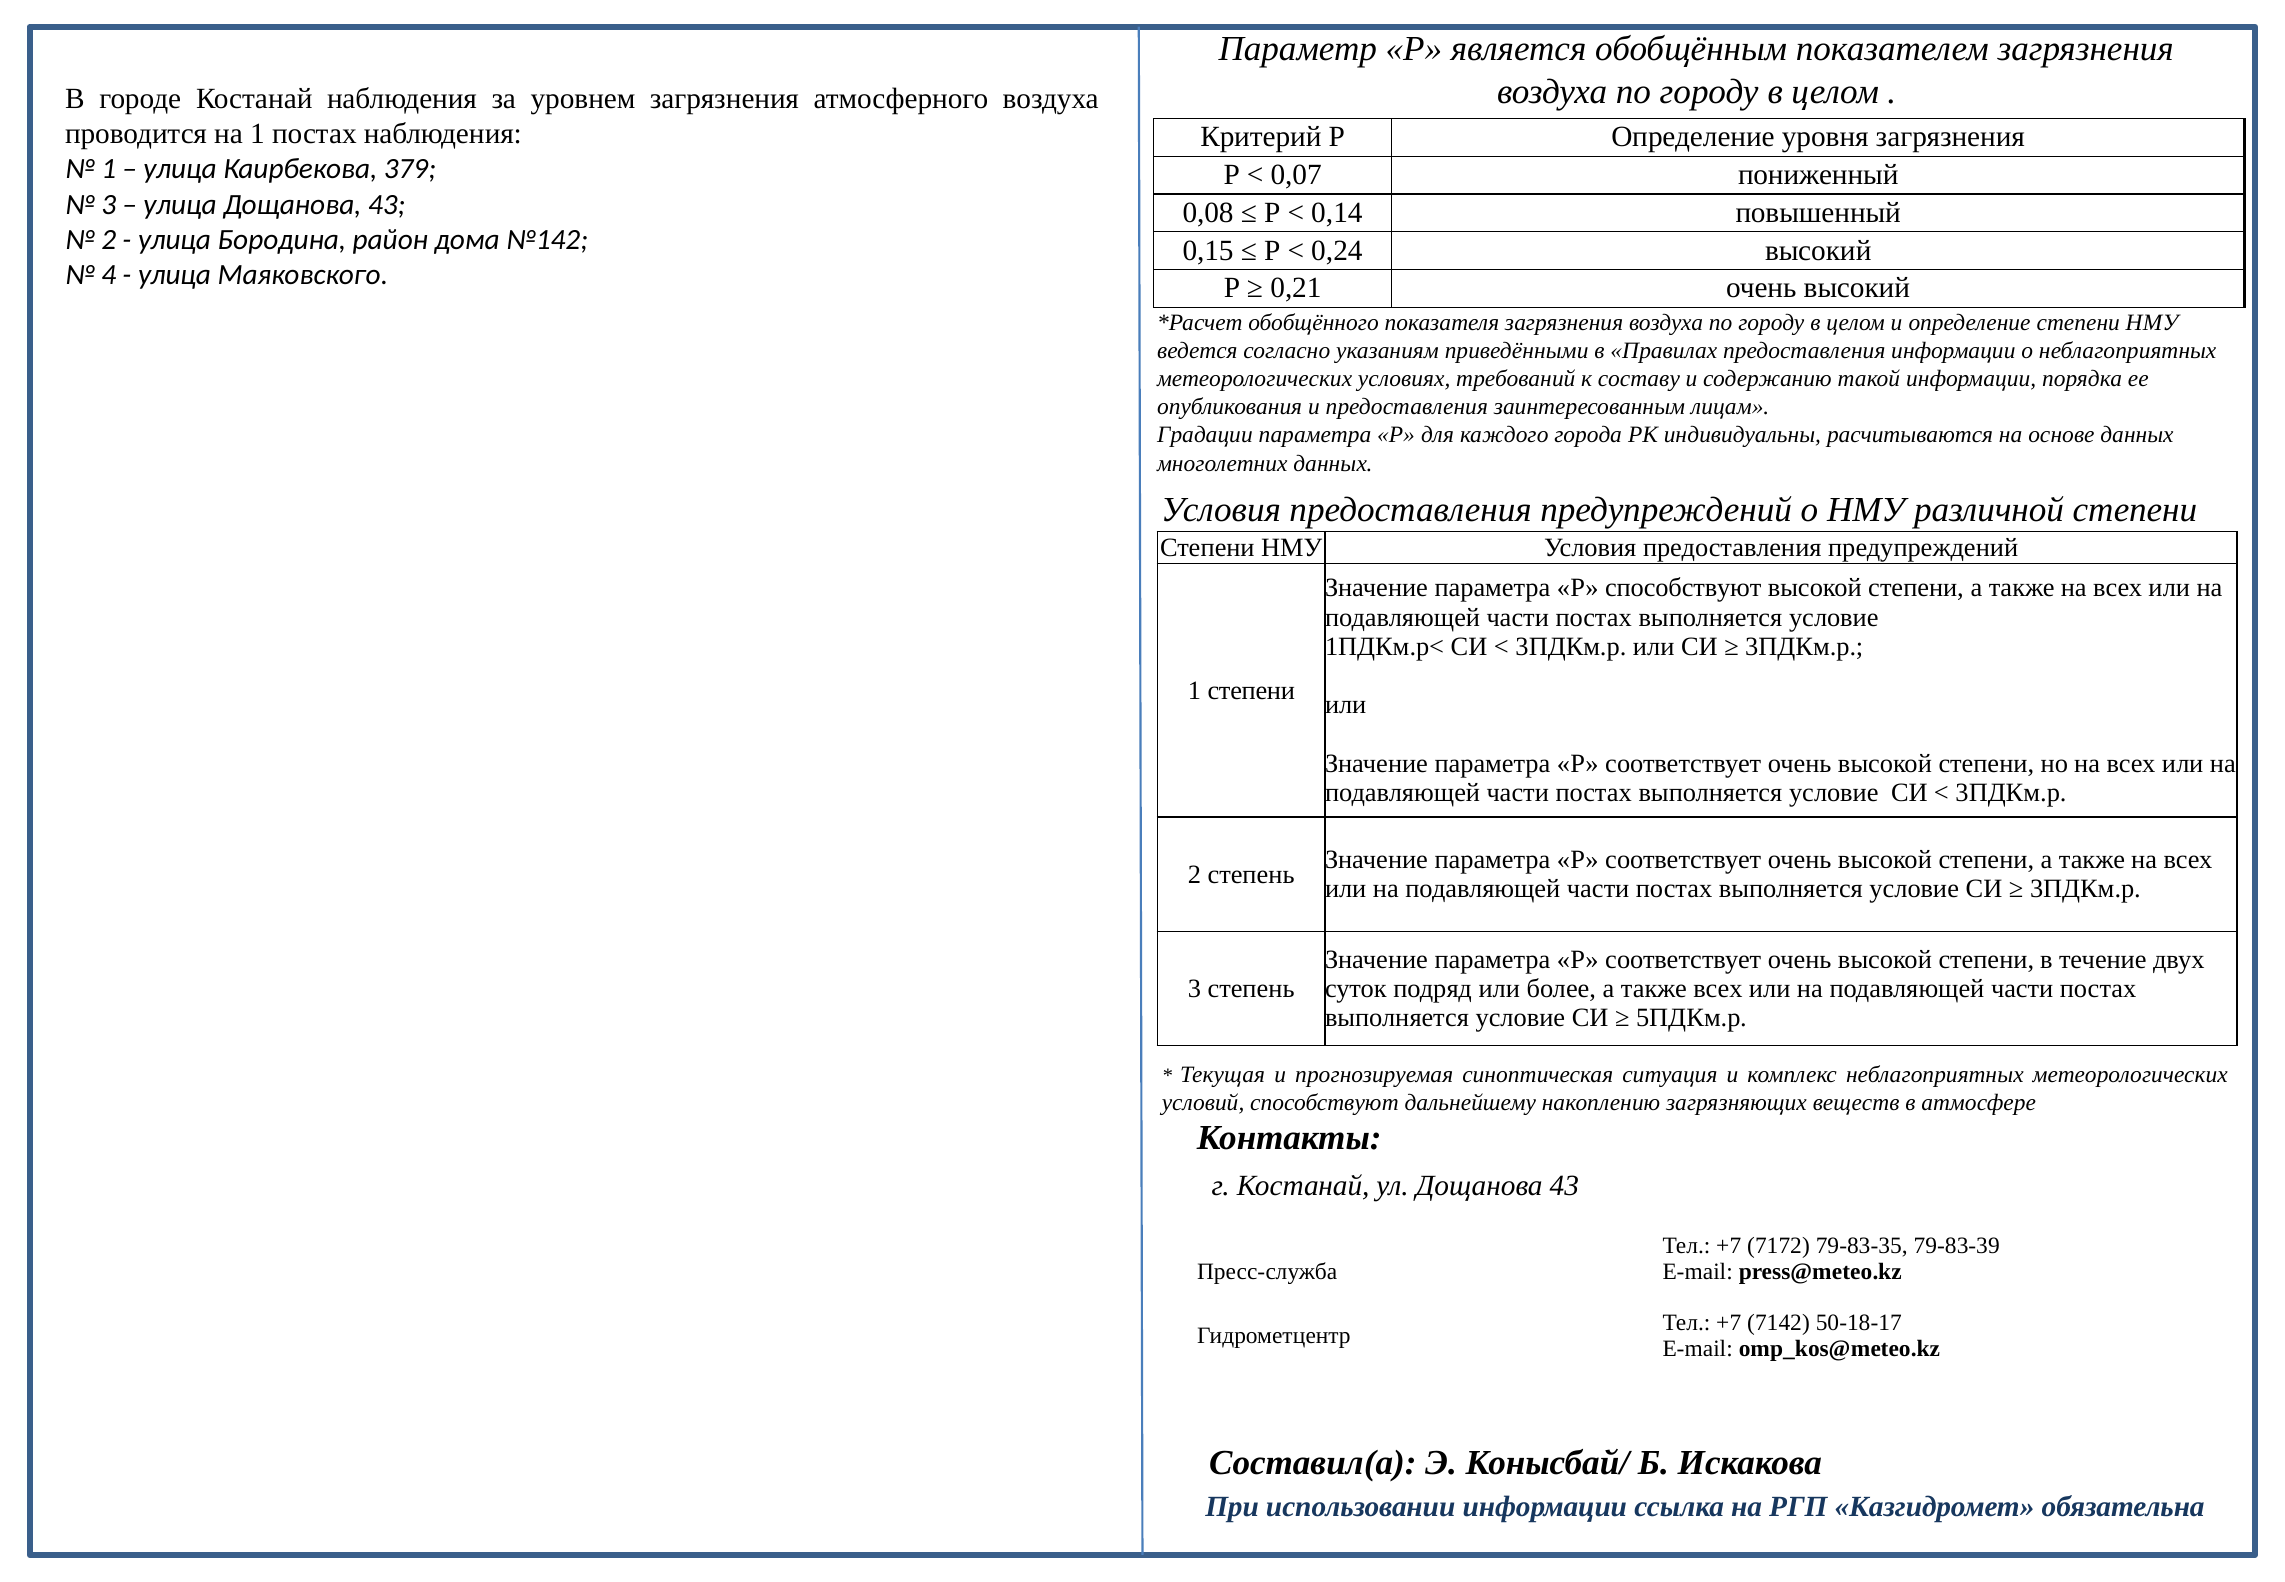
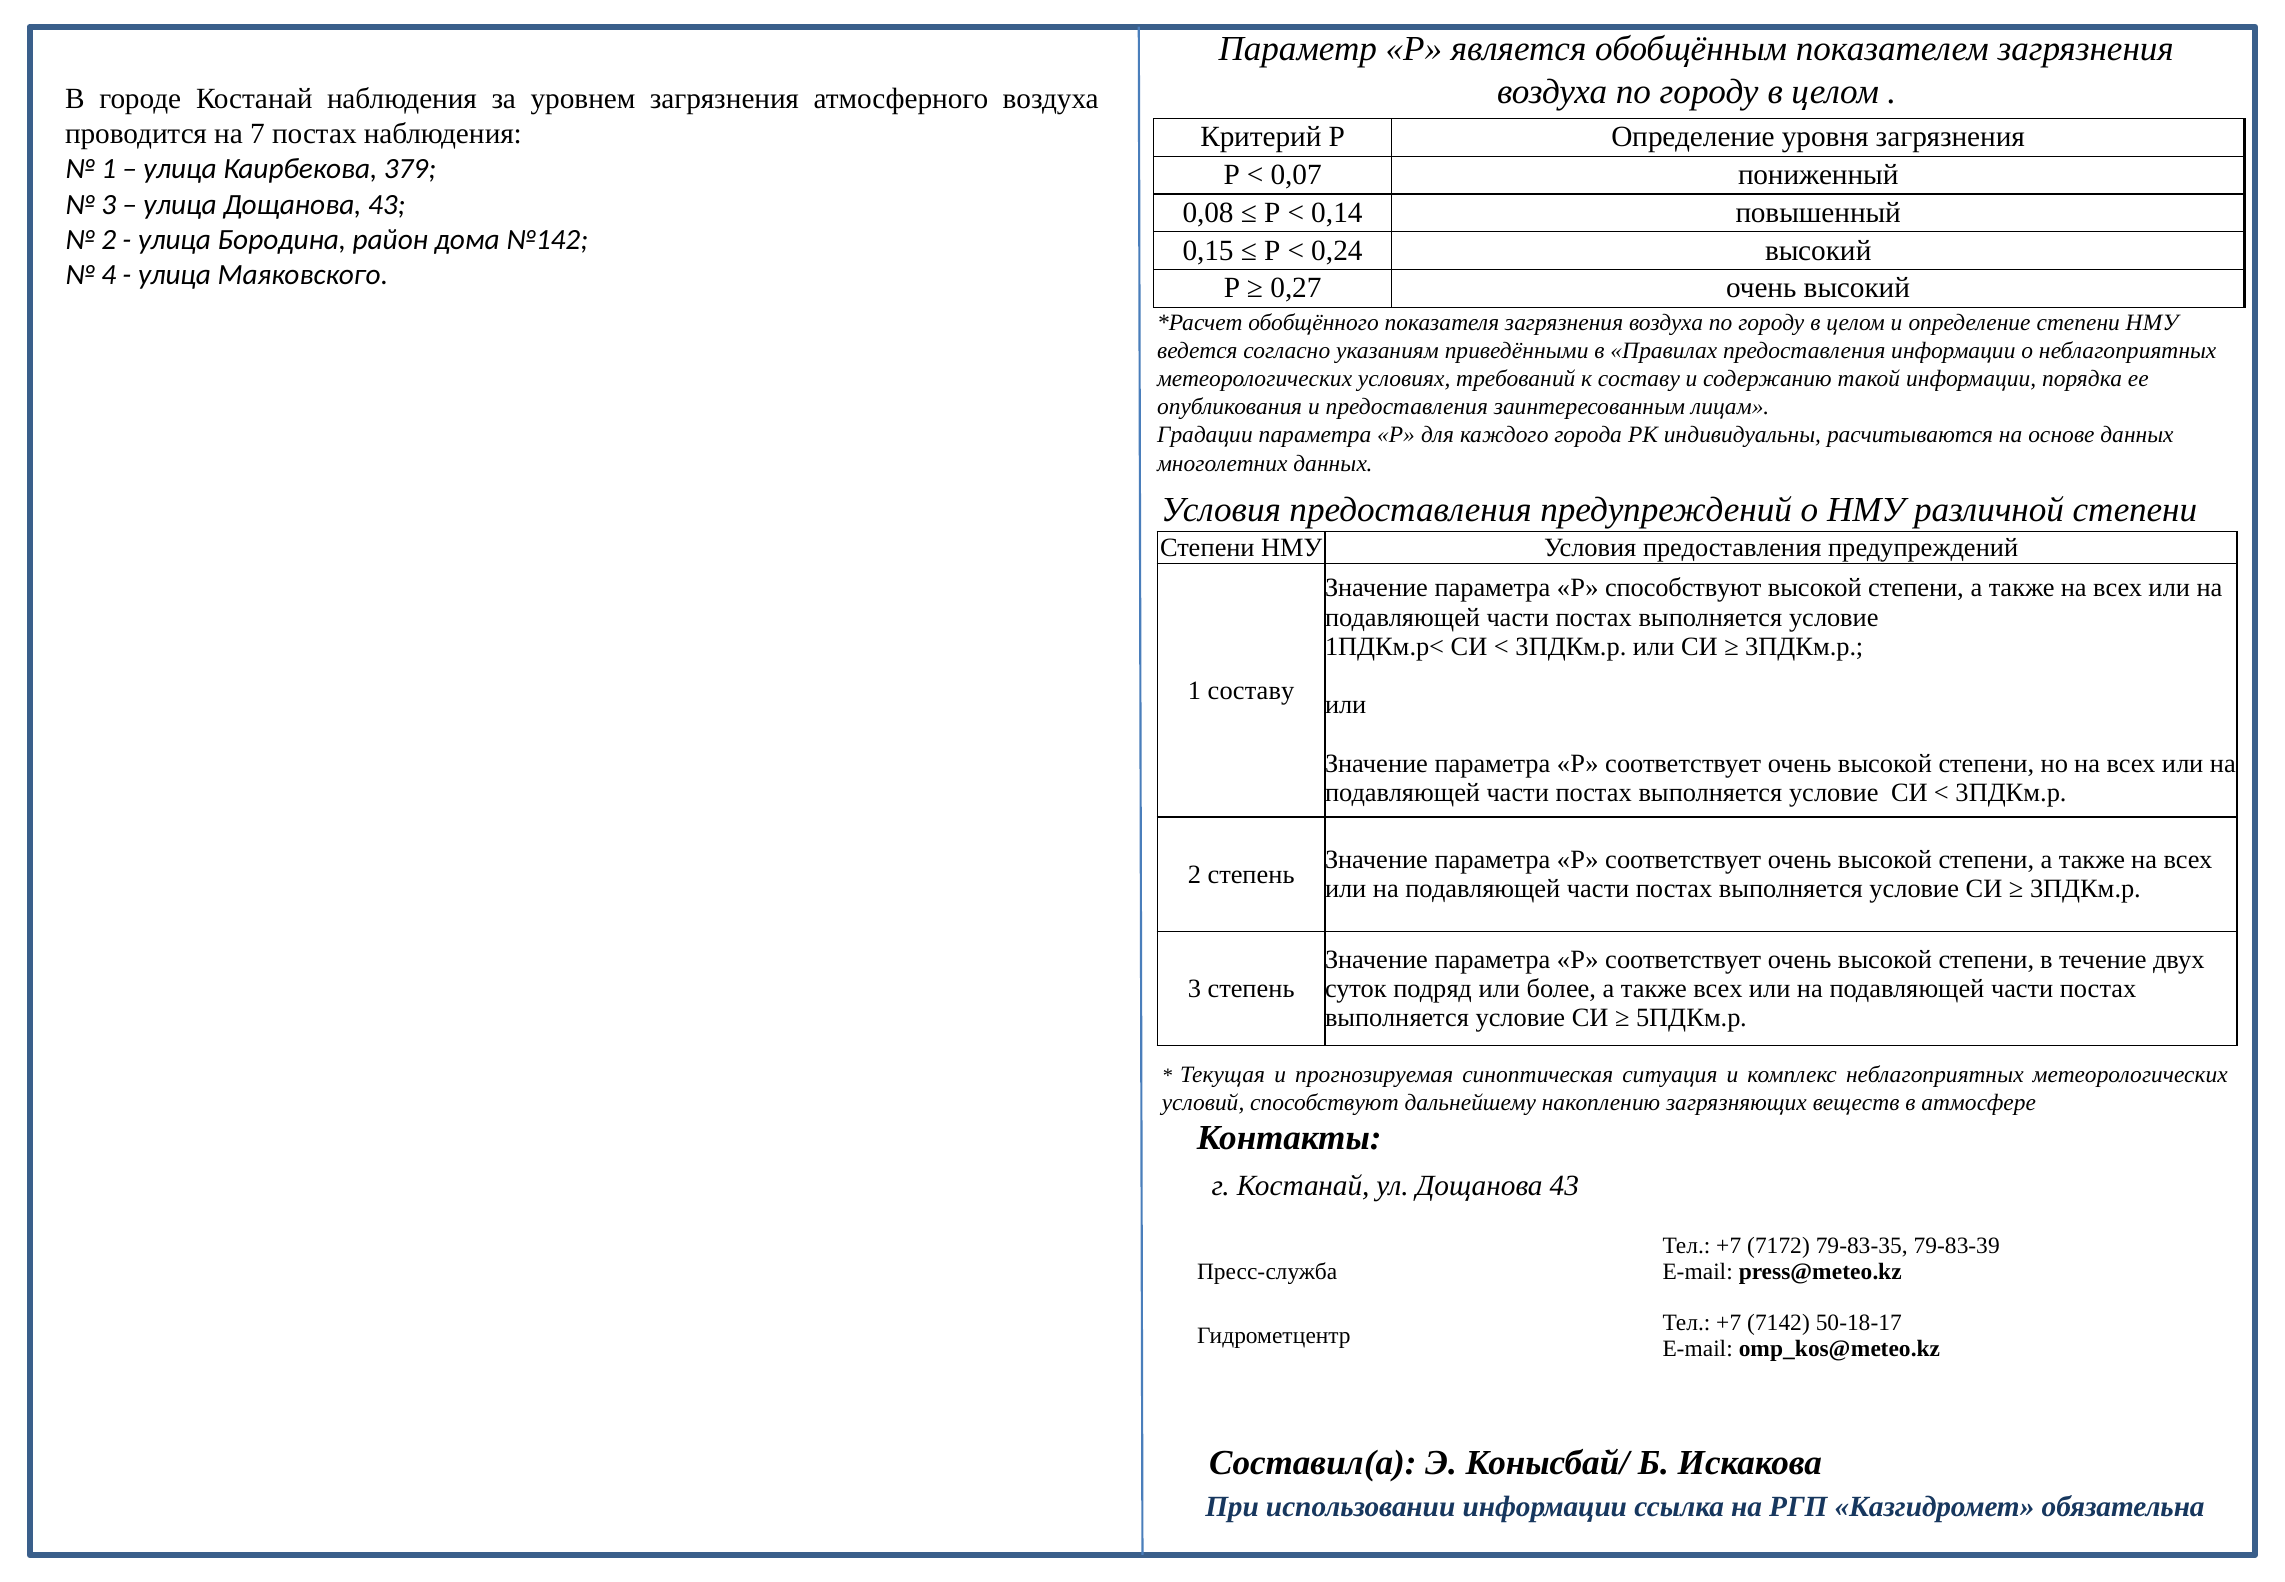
на 1: 1 -> 7
0,21: 0,21 -> 0,27
1 степени: степени -> составу
